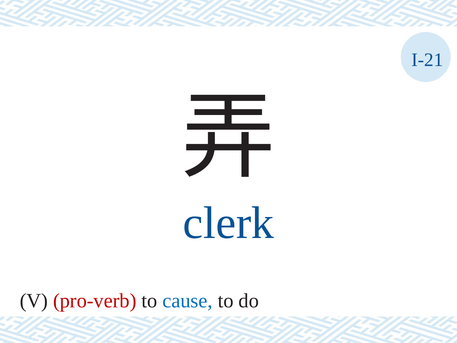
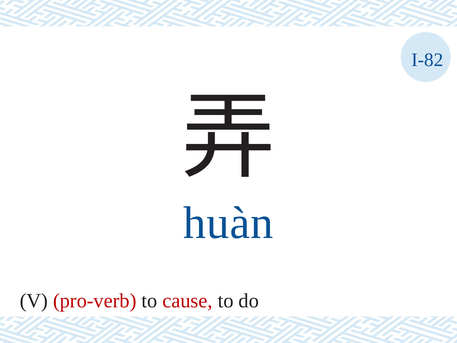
I-21: I-21 -> I-82
clerk: clerk -> huàn
cause colour: blue -> red
